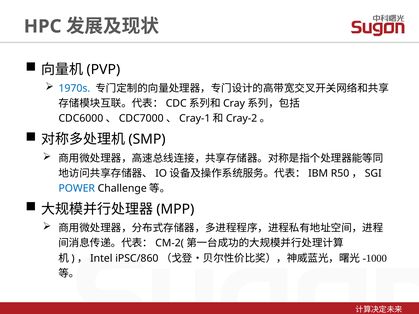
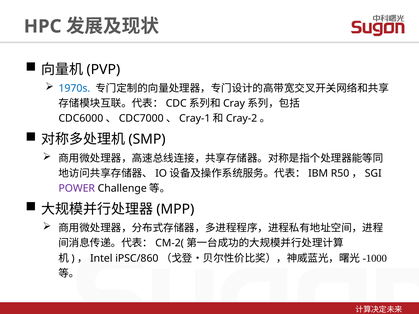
POWER colour: blue -> purple
